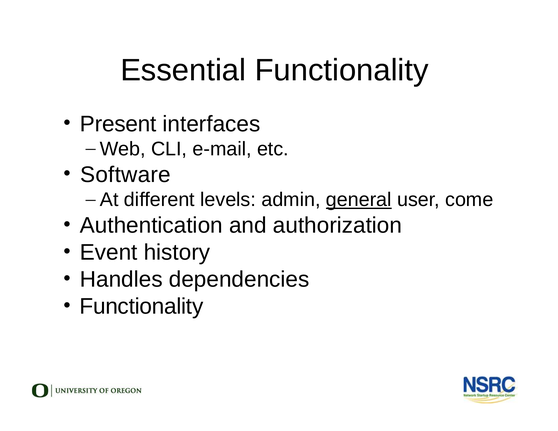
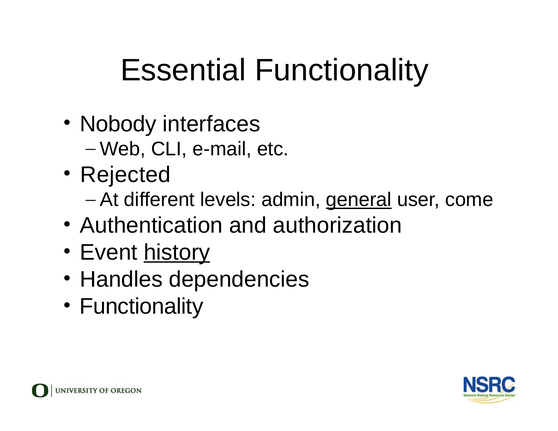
Present: Present -> Nobody
Software: Software -> Rejected
history underline: none -> present
